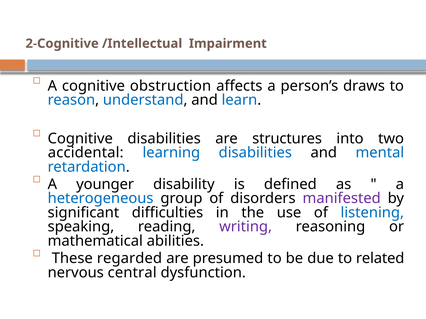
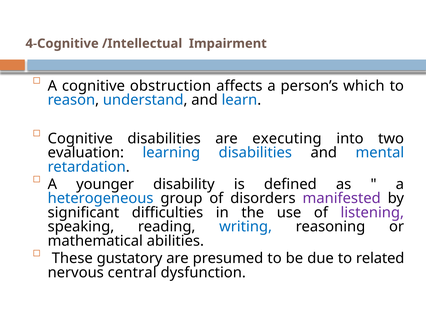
2-Cognitive: 2-Cognitive -> 4-Cognitive
draws: draws -> which
structures: structures -> executing
accidental: accidental -> evaluation
listening colour: blue -> purple
writing colour: purple -> blue
regarded: regarded -> gustatory
